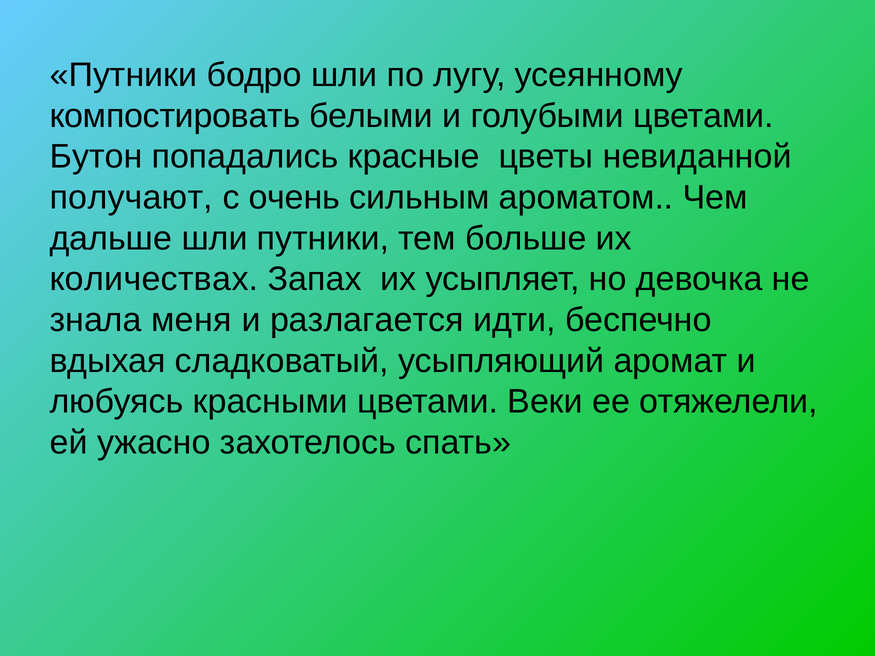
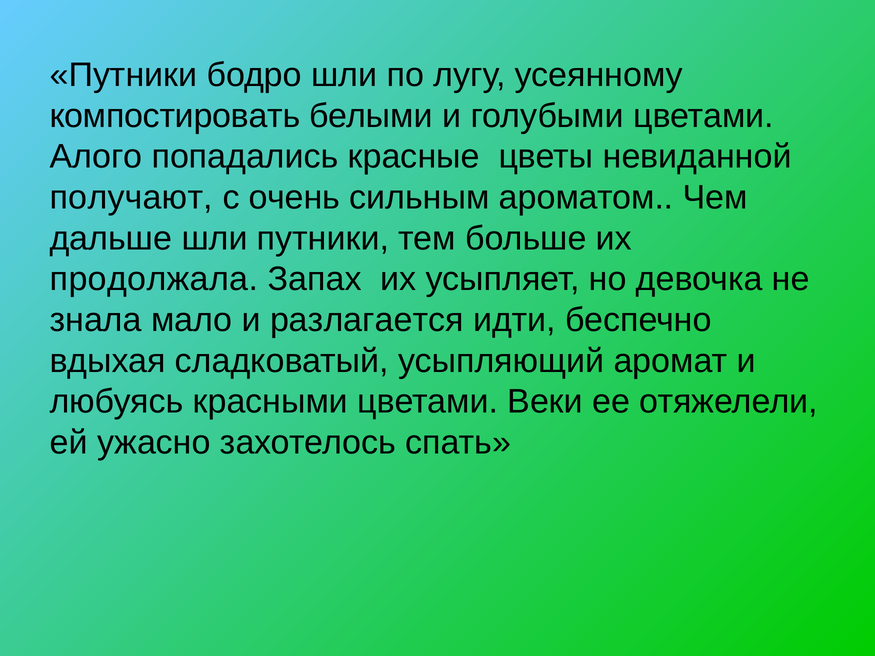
Бутон: Бутон -> Алого
количествах: количествах -> продолжала
меня: меня -> мало
